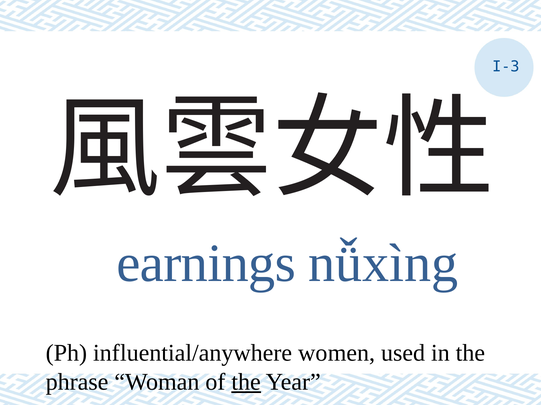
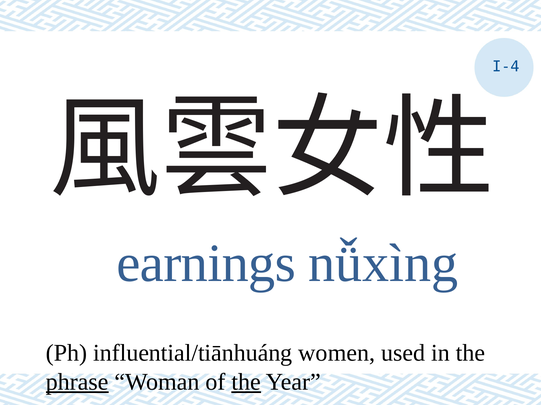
I-3: I-3 -> I-4
influential/anywhere: influential/anywhere -> influential/tiānhuáng
phrase underline: none -> present
